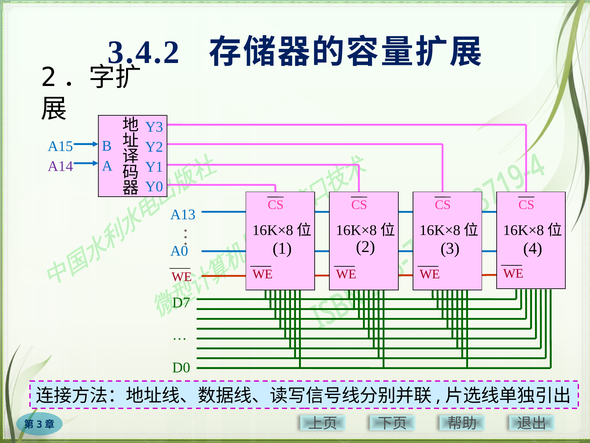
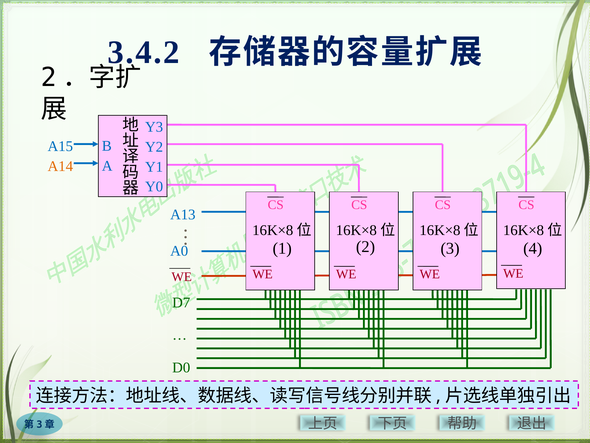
A14 colour: purple -> orange
